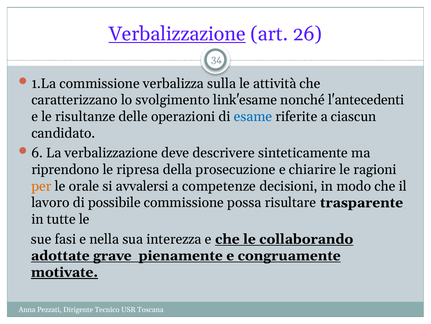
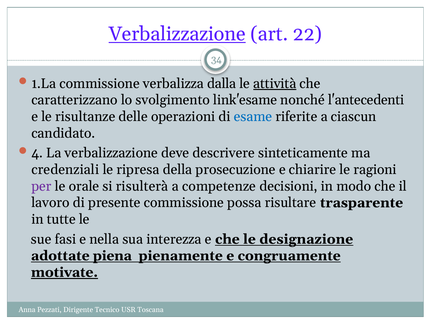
26: 26 -> 22
sulla: sulla -> dalla
attività underline: none -> present
6: 6 -> 4
riprendono: riprendono -> credenziali
per colour: orange -> purple
avvalersi: avvalersi -> risulterà
possibile: possibile -> presente
collaborando: collaborando -> designazione
grave: grave -> piena
